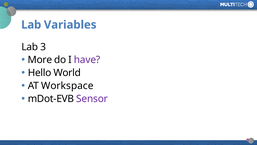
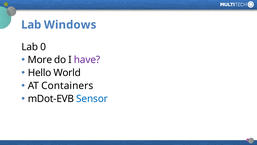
Variables: Variables -> Windows
3: 3 -> 0
Workspace: Workspace -> Containers
Sensor colour: purple -> blue
